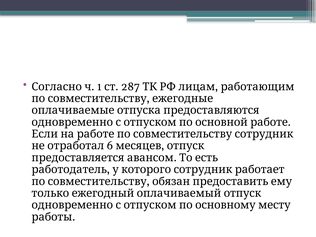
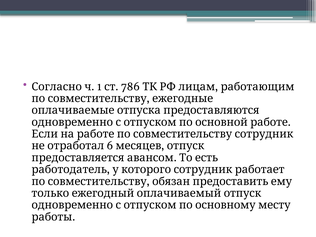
287: 287 -> 786
